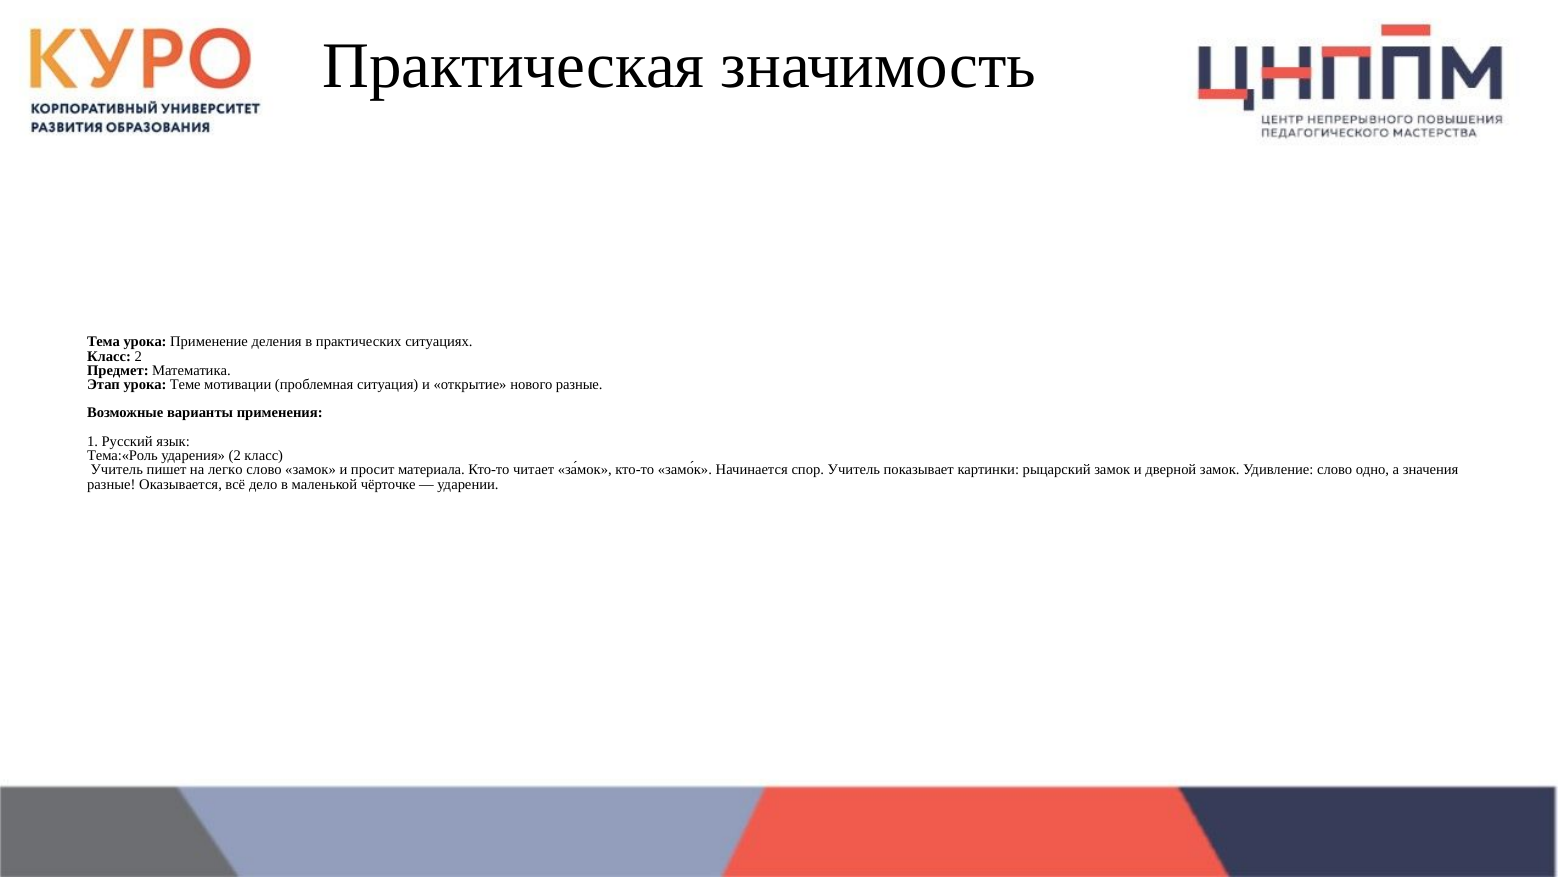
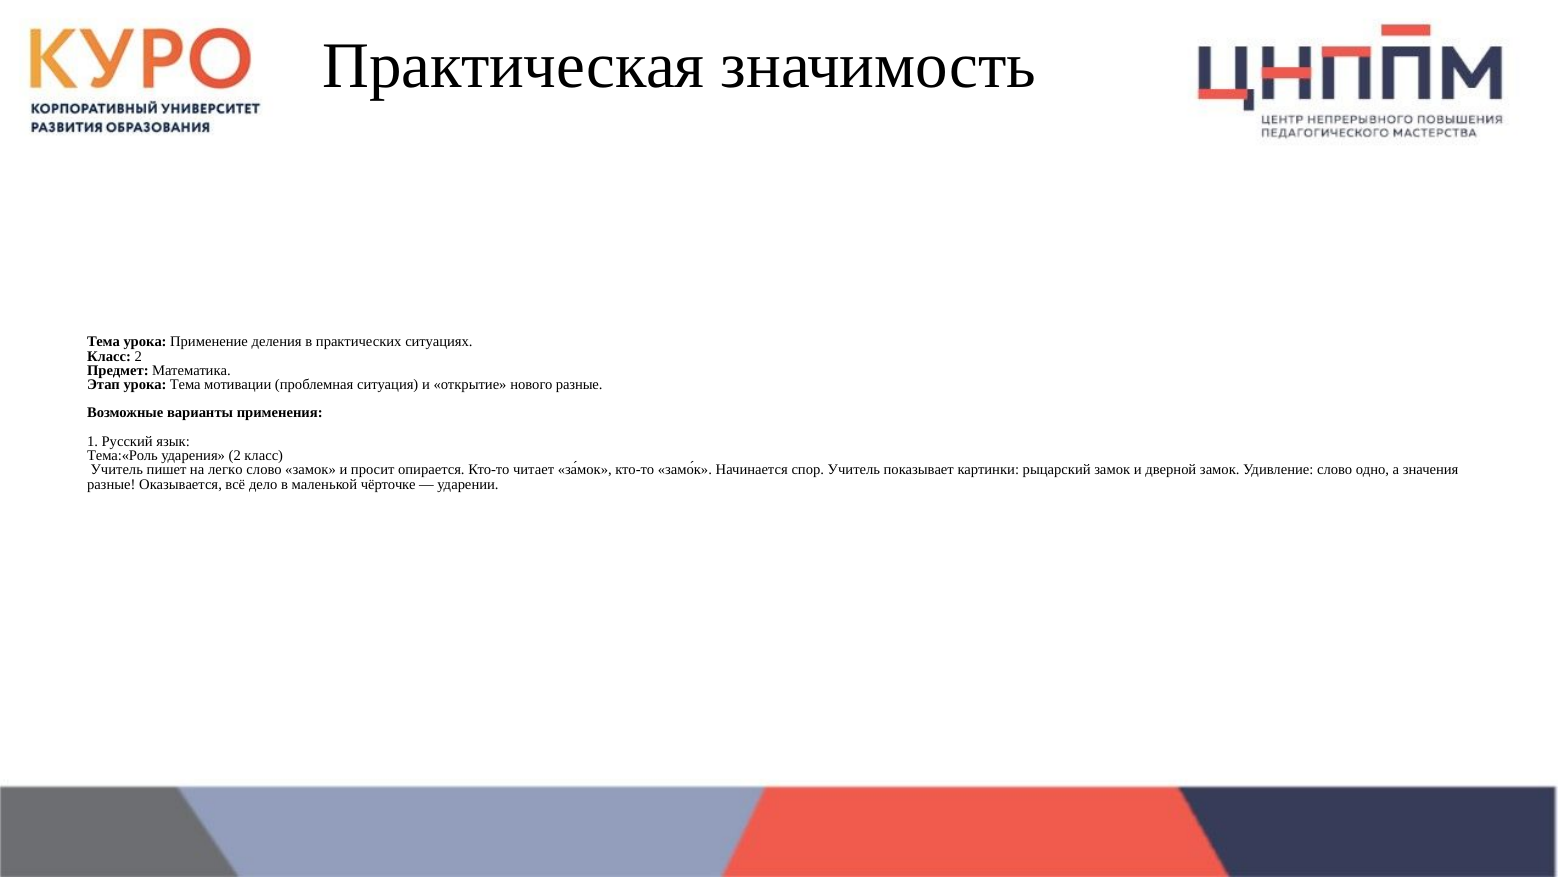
урока Теме: Теме -> Тема
материала: материала -> опирается
